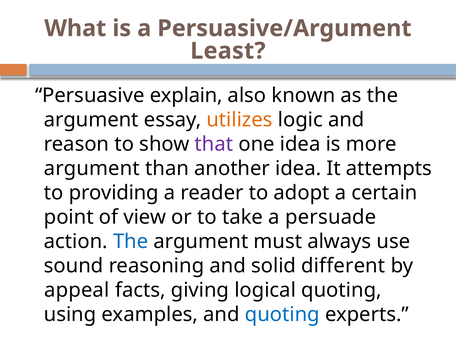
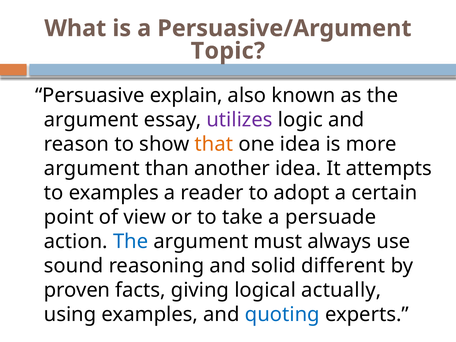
Least: Least -> Topic
utilizes colour: orange -> purple
that colour: purple -> orange
to providing: providing -> examples
appeal: appeal -> proven
logical quoting: quoting -> actually
